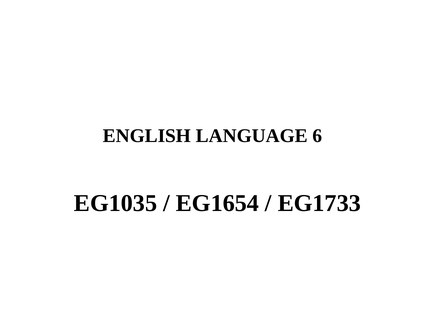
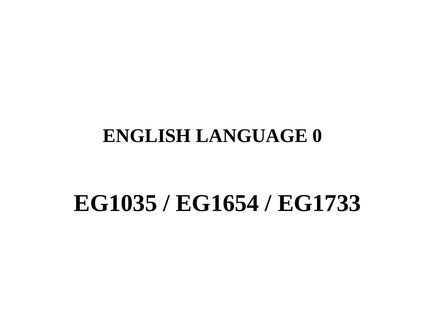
6: 6 -> 0
